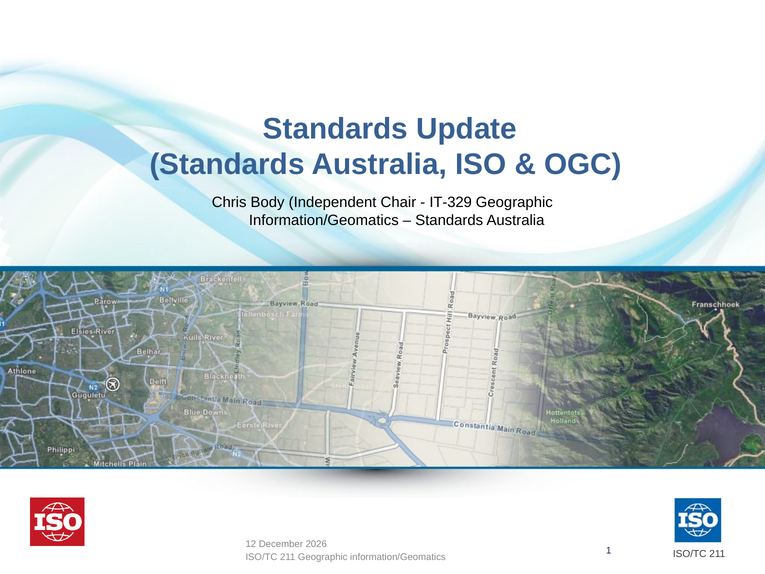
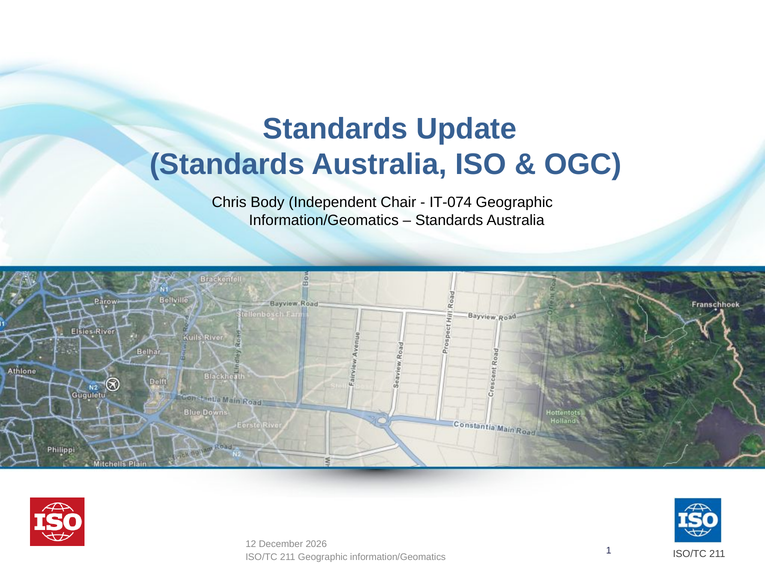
IT-329: IT-329 -> IT-074
